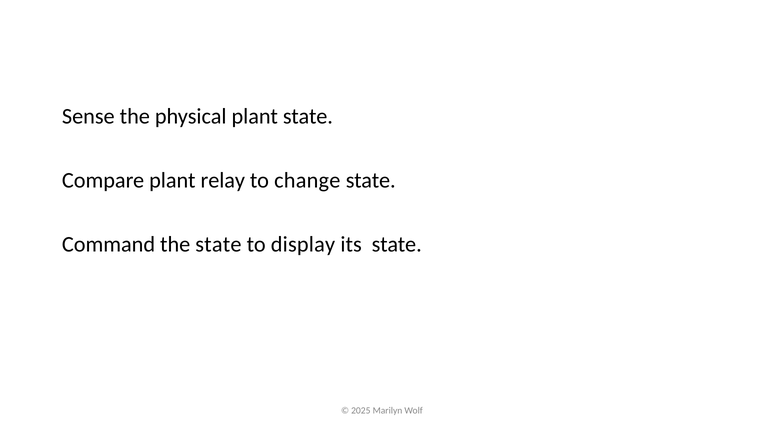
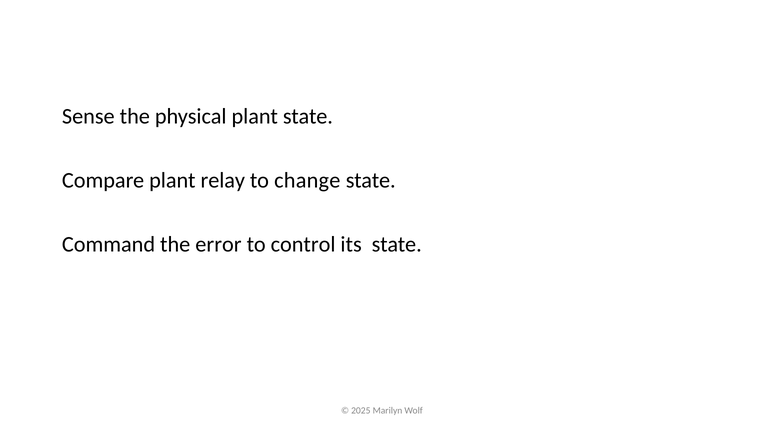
the state: state -> error
display: display -> control
